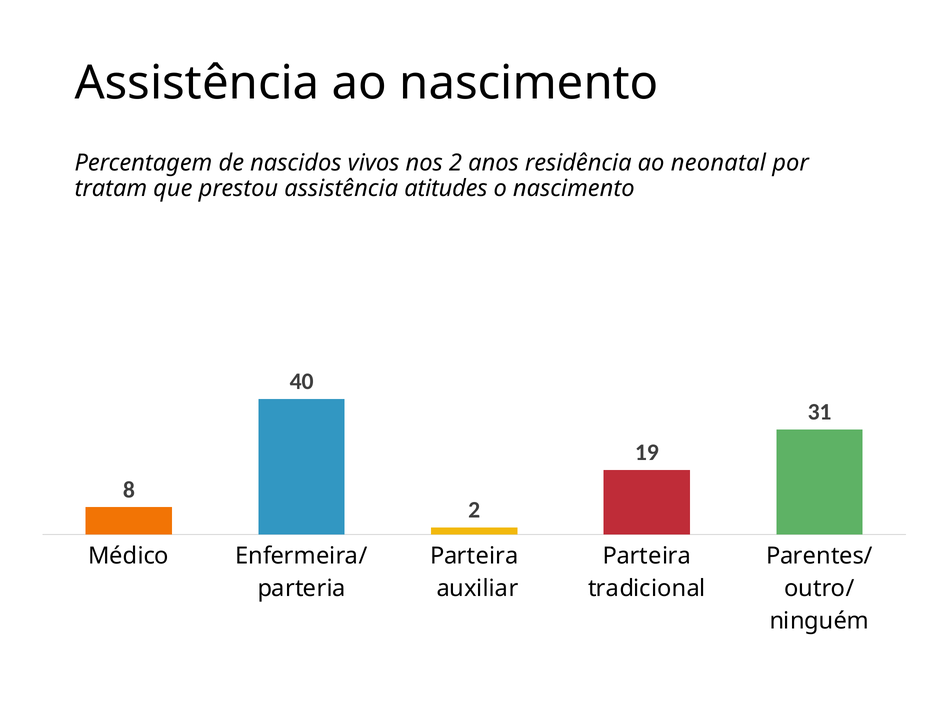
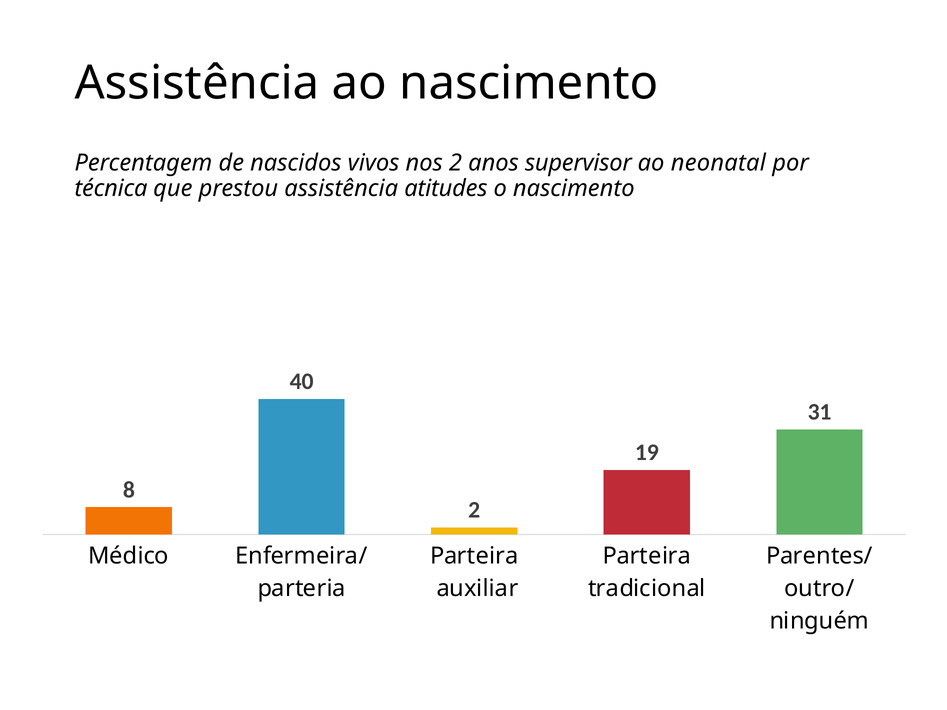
residência: residência -> supervisor
tratam: tratam -> técnica
